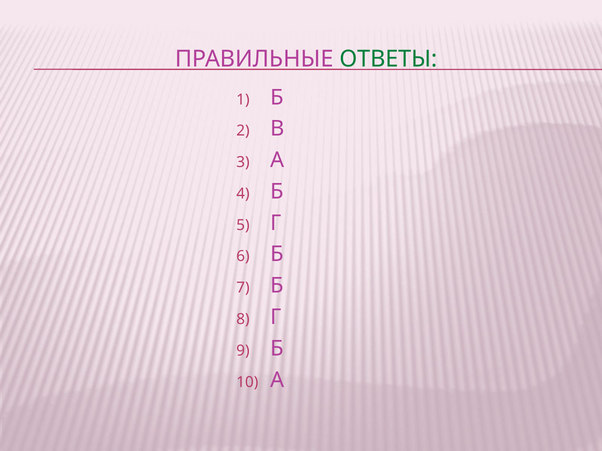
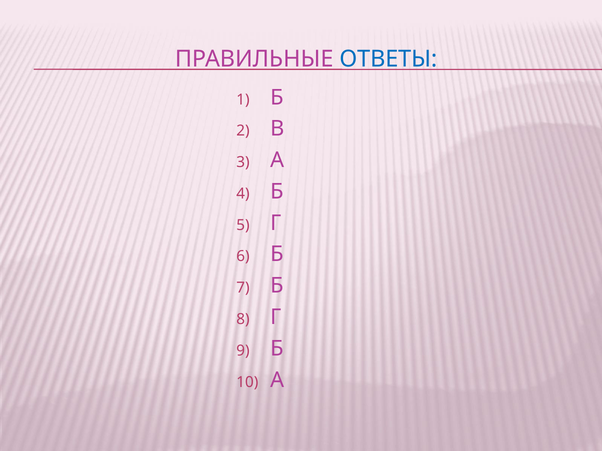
ОТВЕТЫ colour: green -> blue
